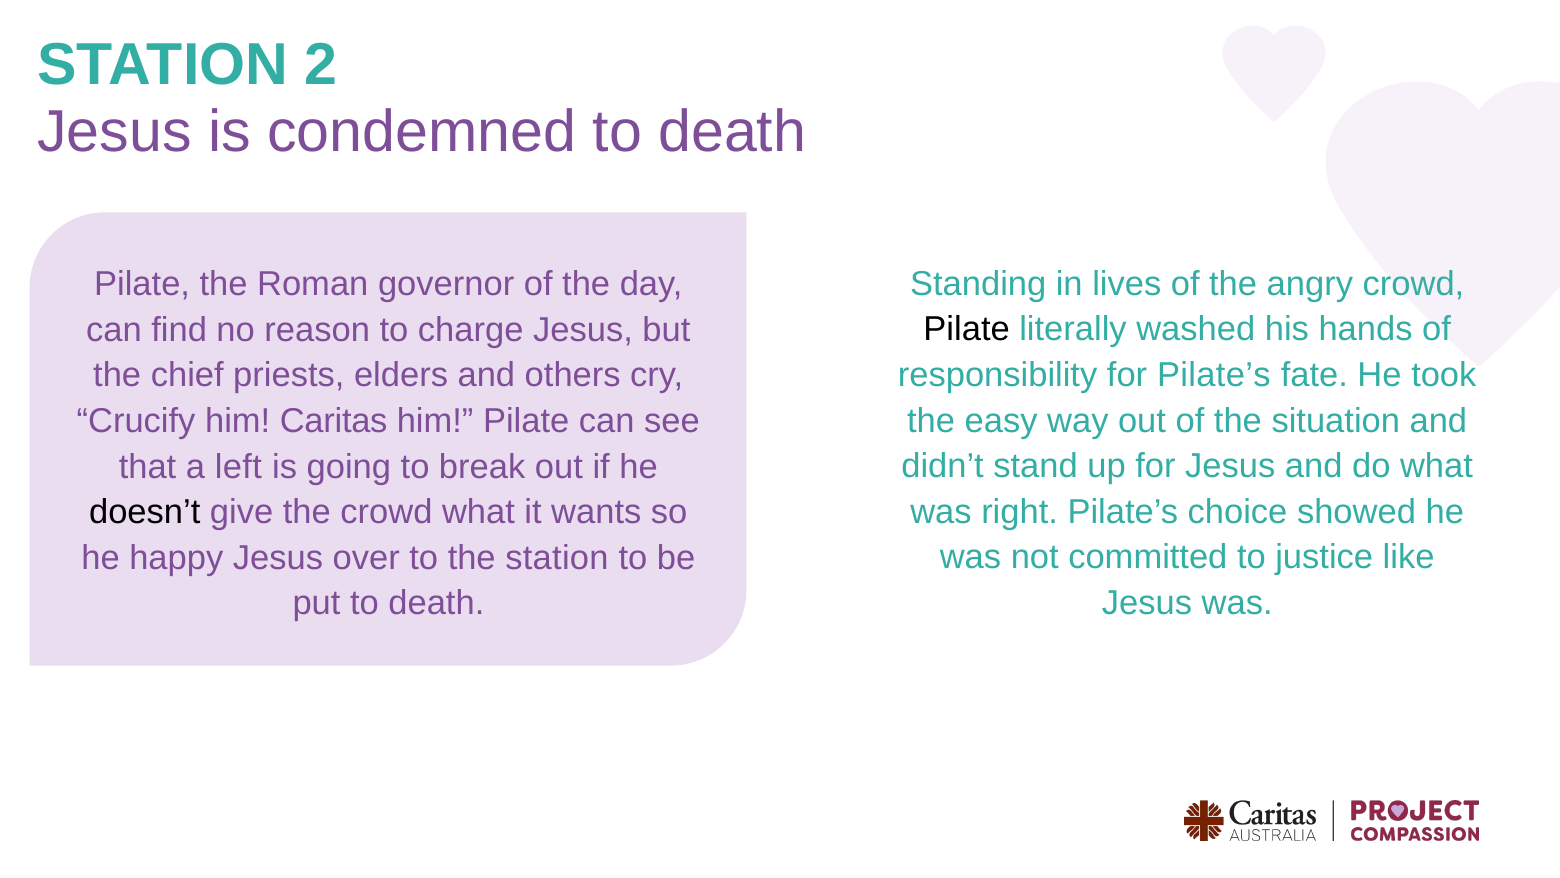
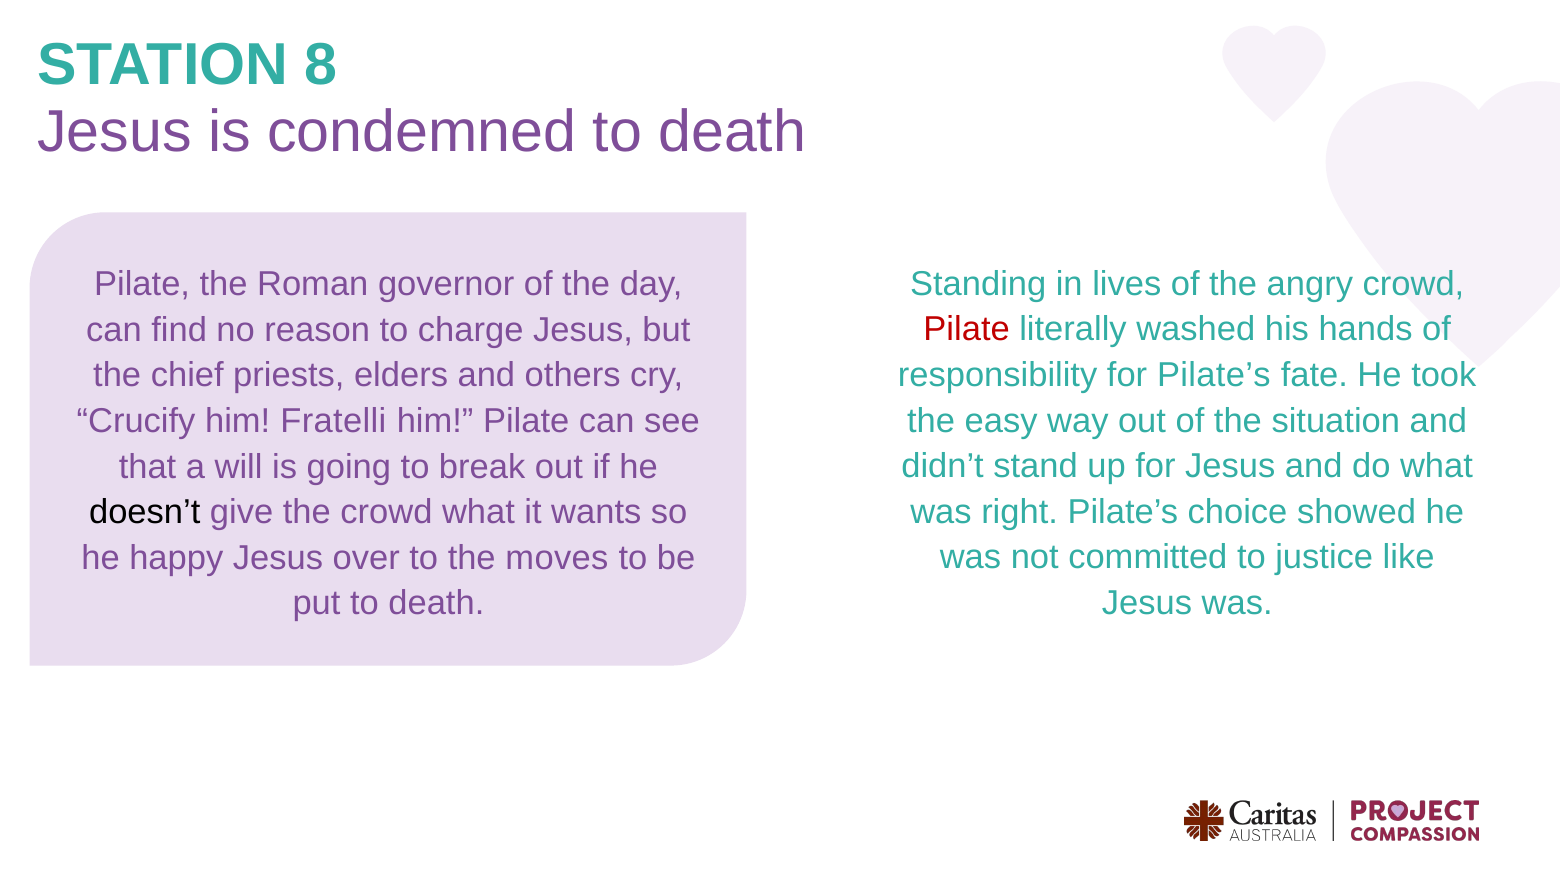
2: 2 -> 8
Pilate at (967, 329) colour: black -> red
Caritas: Caritas -> Fratelli
left: left -> will
the station: station -> moves
